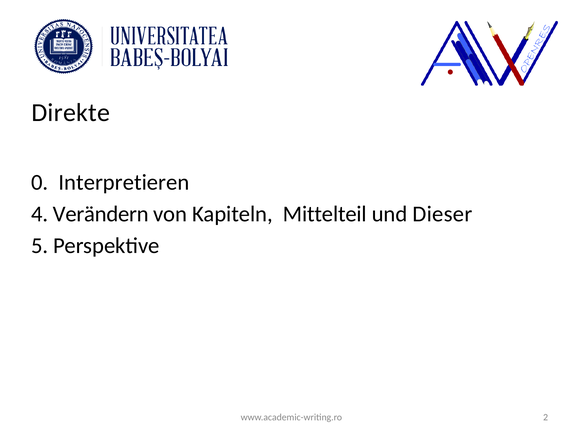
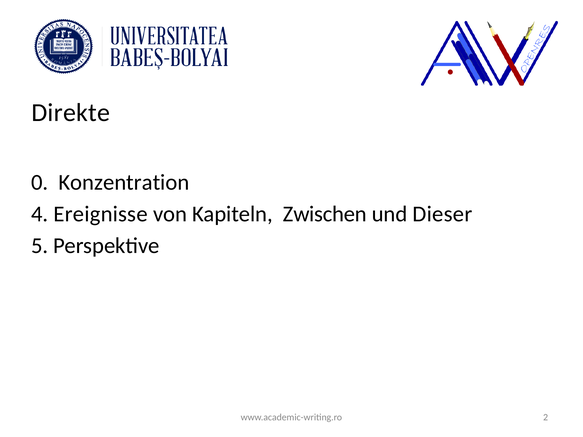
Interpretieren: Interpretieren -> Konzentration
Verändern: Verändern -> Ereignisse
Mittelteil: Mittelteil -> Zwischen
